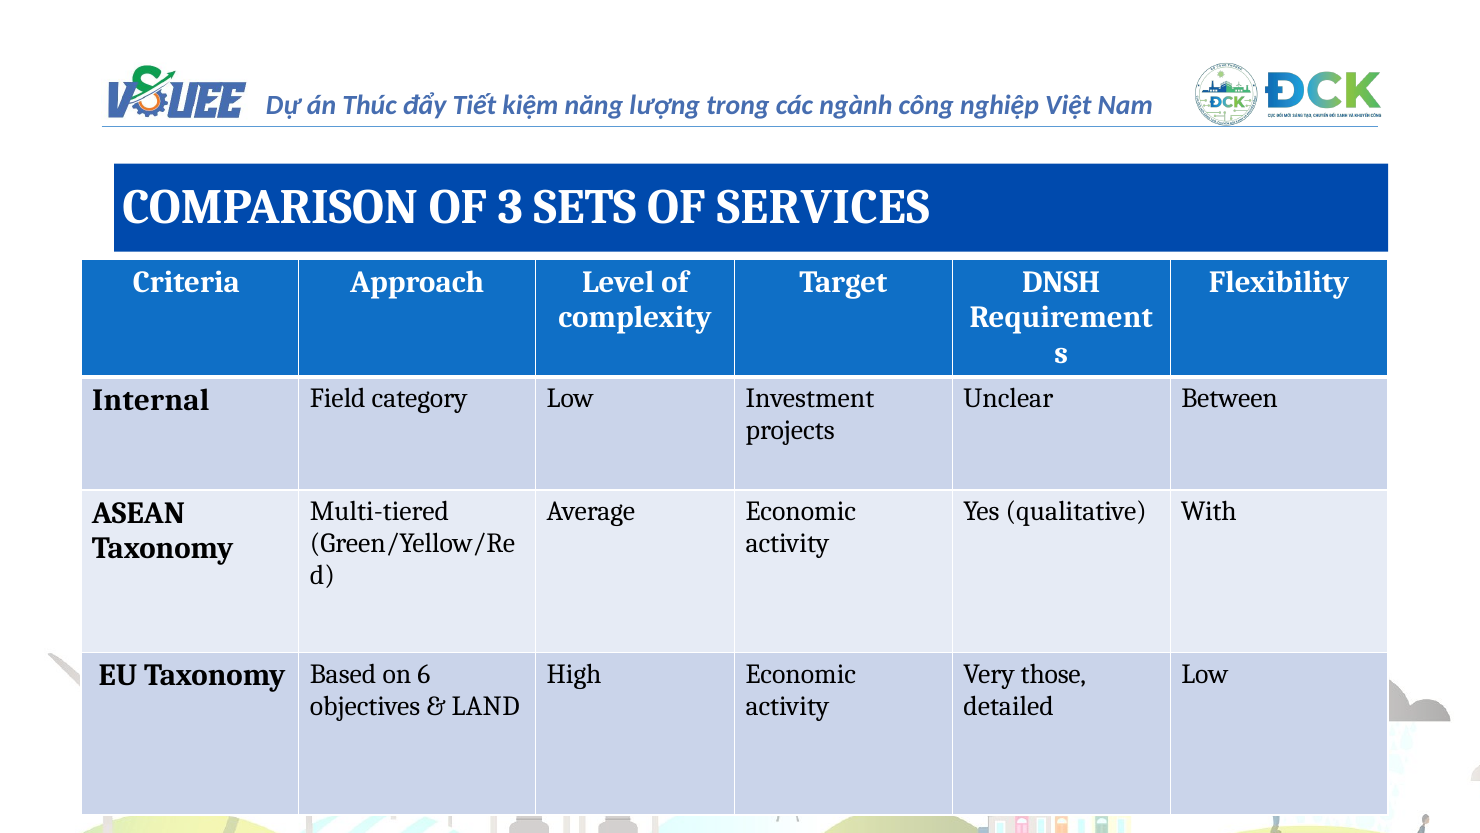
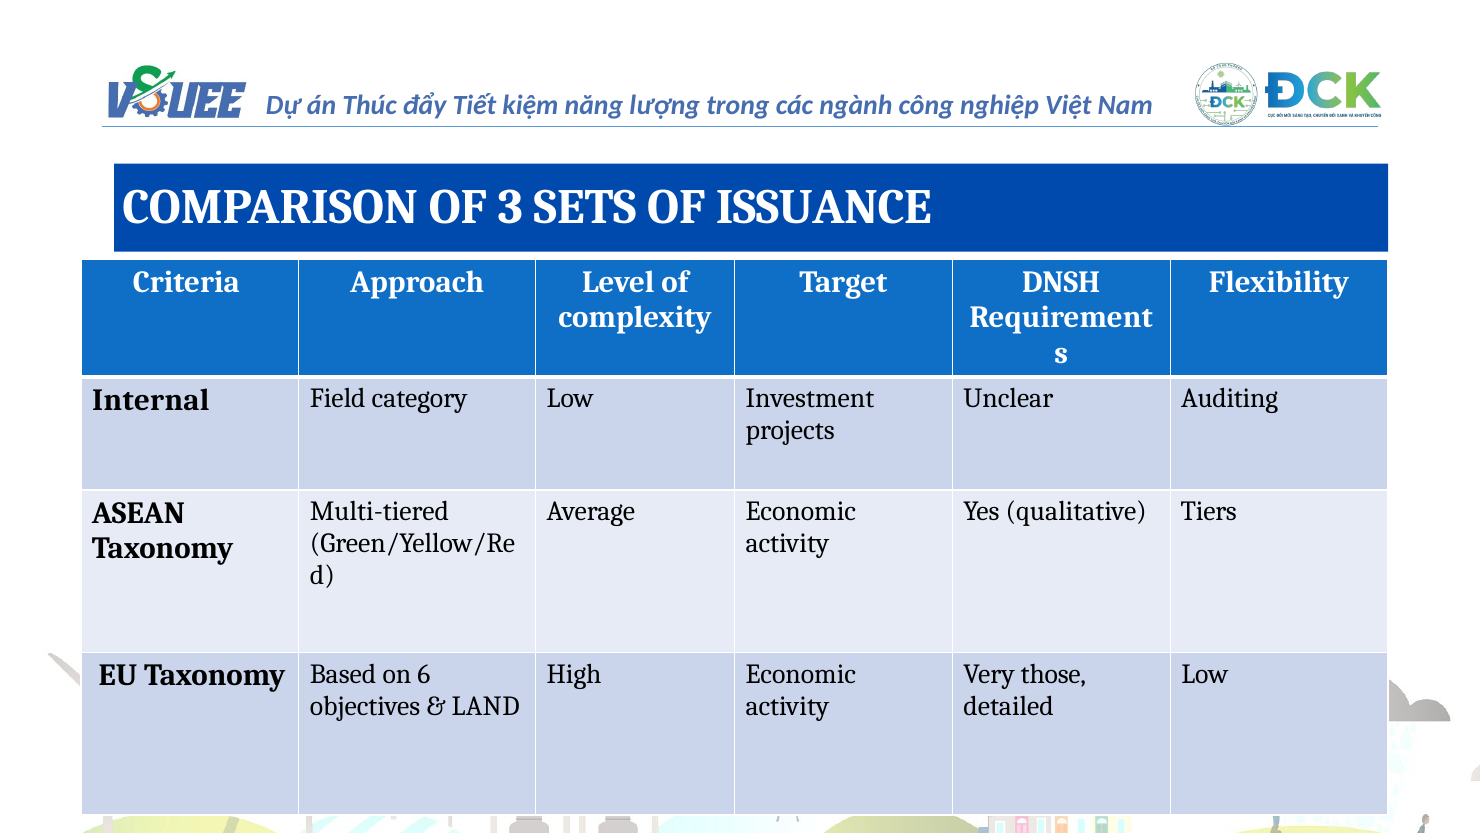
SERVICES: SERVICES -> ISSUANCE
Between: Between -> Auditing
With: With -> Tiers
